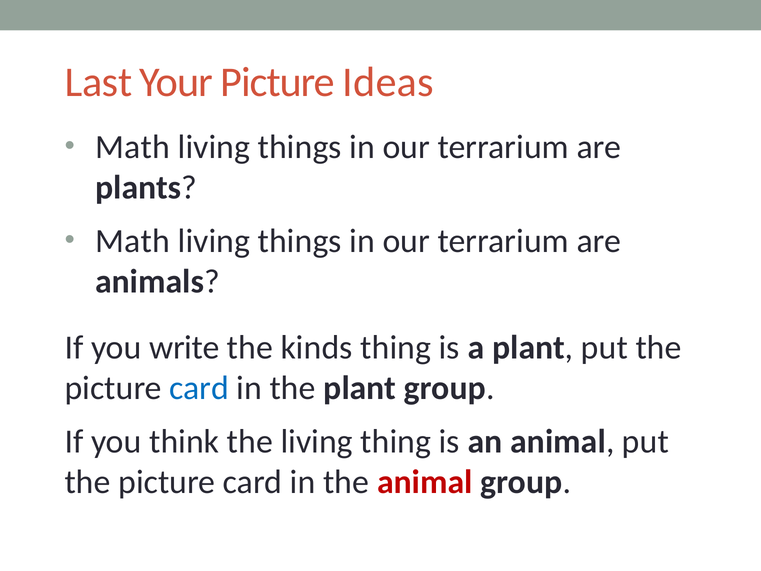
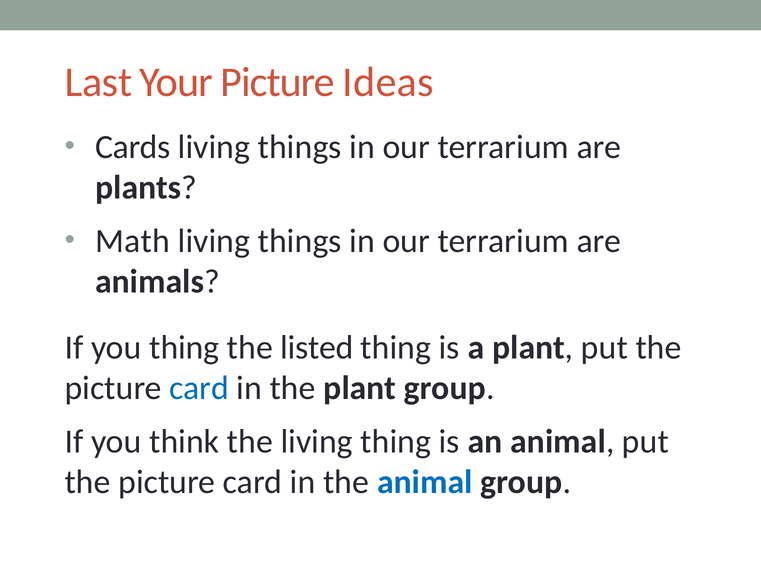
Math at (133, 147): Math -> Cards
you write: write -> thing
kinds: kinds -> listed
animal at (425, 482) colour: red -> blue
